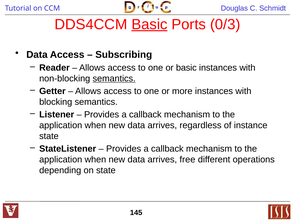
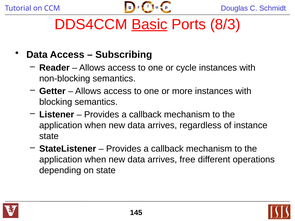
0/3: 0/3 -> 8/3
or basic: basic -> cycle
semantics at (114, 79) underline: present -> none
